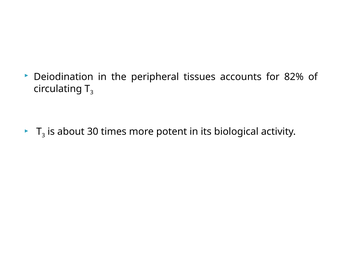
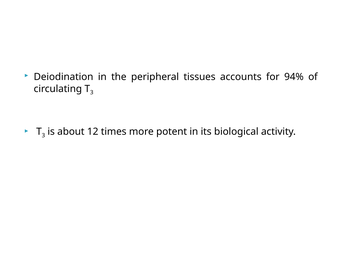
82%: 82% -> 94%
30: 30 -> 12
